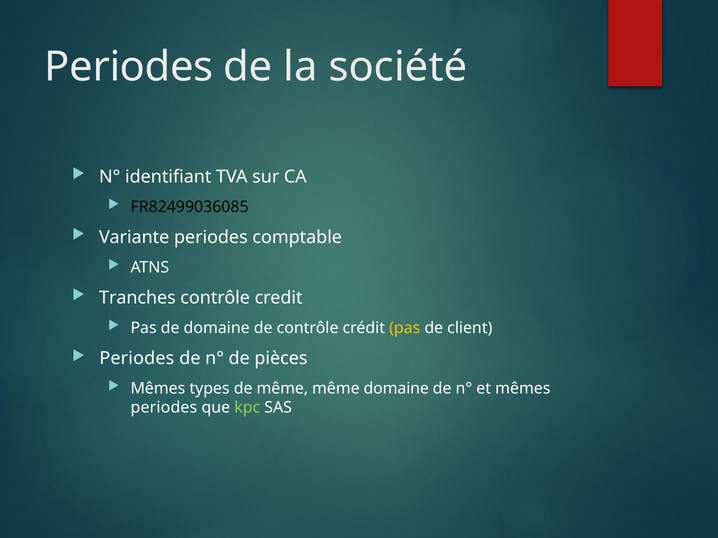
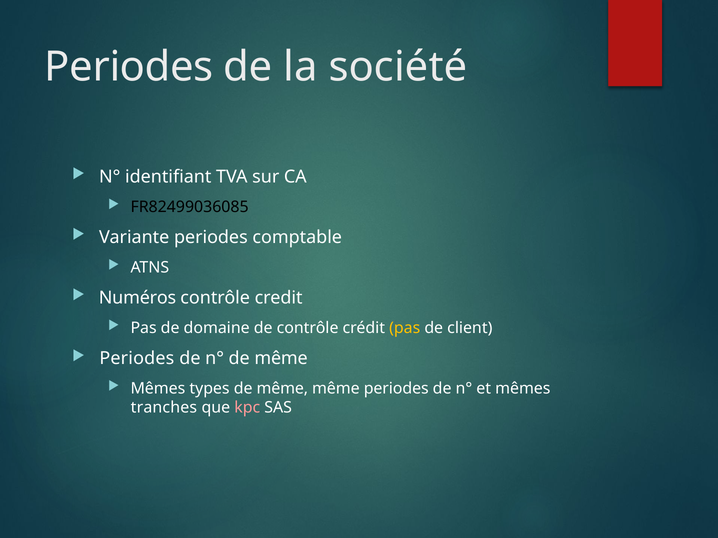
Tranches: Tranches -> Numéros
n° de pièces: pièces -> même
même domaine: domaine -> periodes
periodes at (164, 408): periodes -> tranches
kpc colour: light green -> pink
